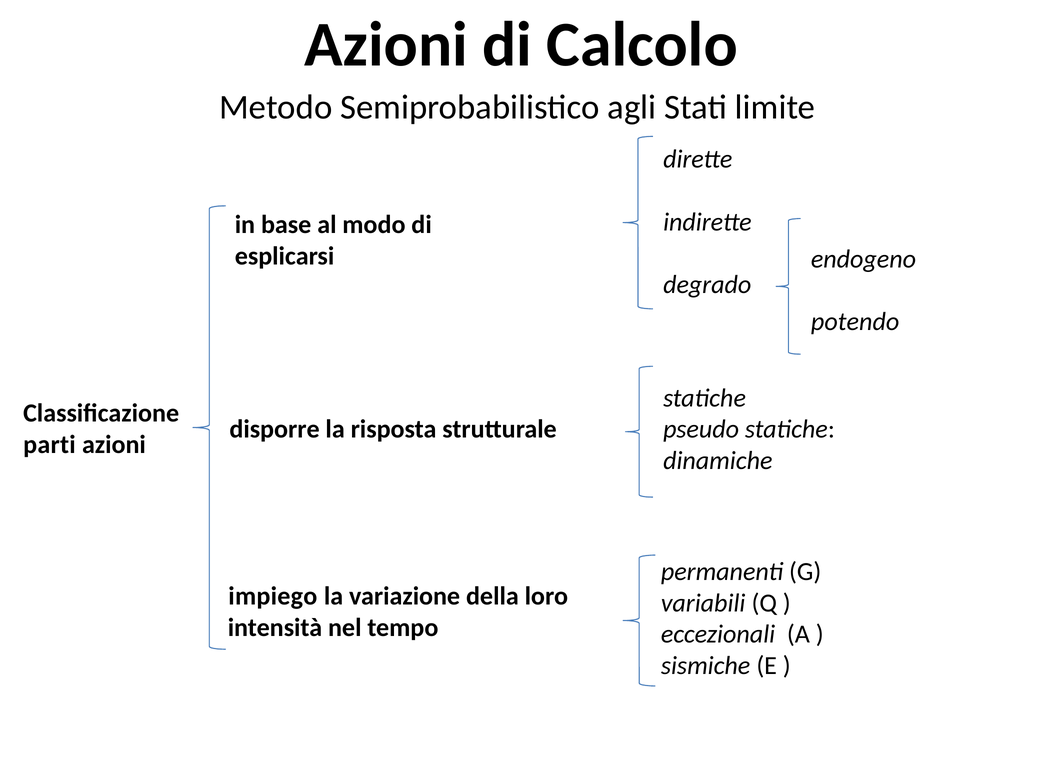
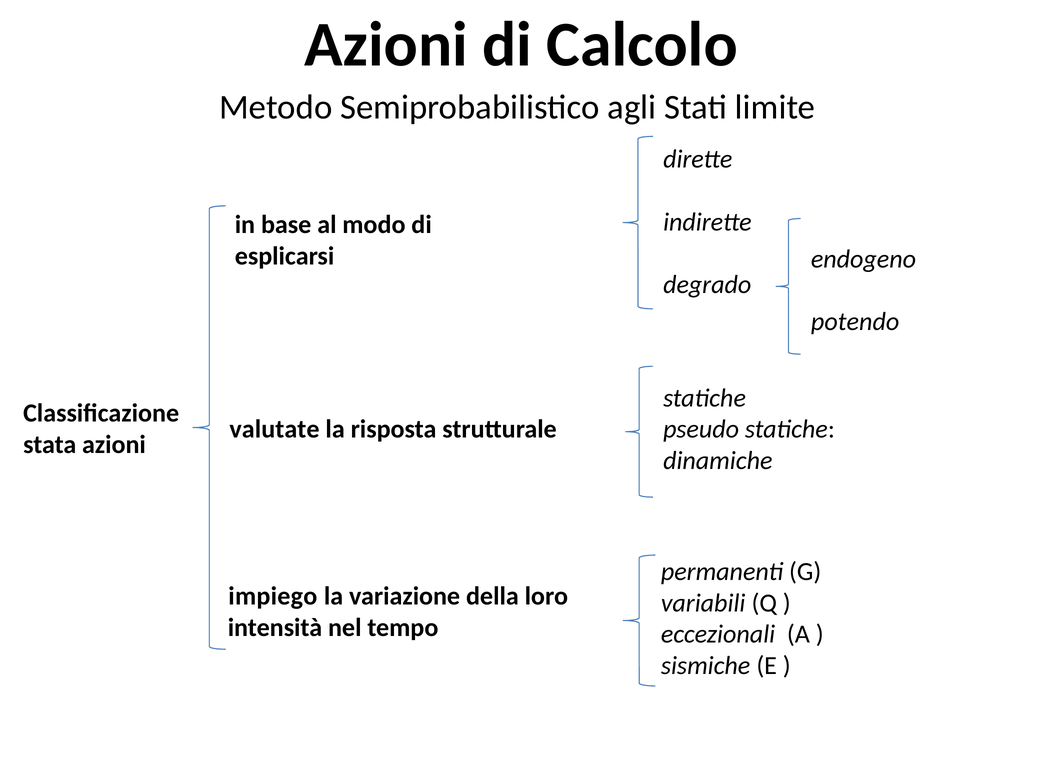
disporre: disporre -> valutate
parti: parti -> stata
